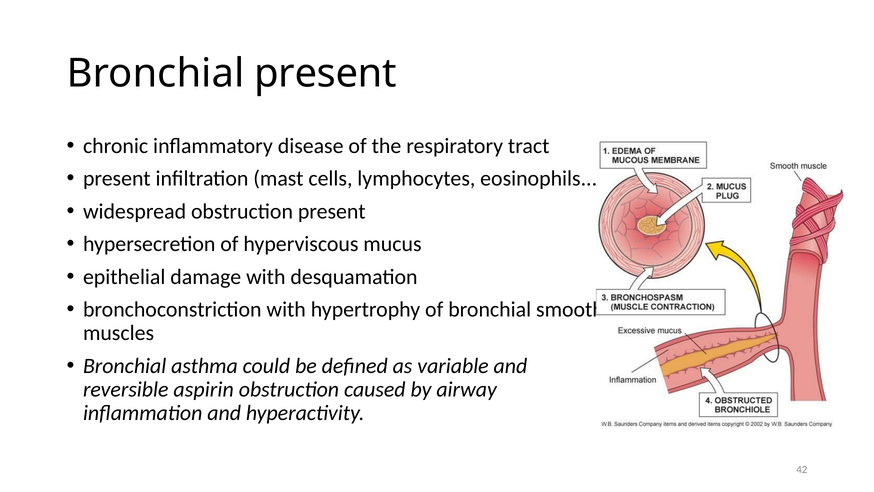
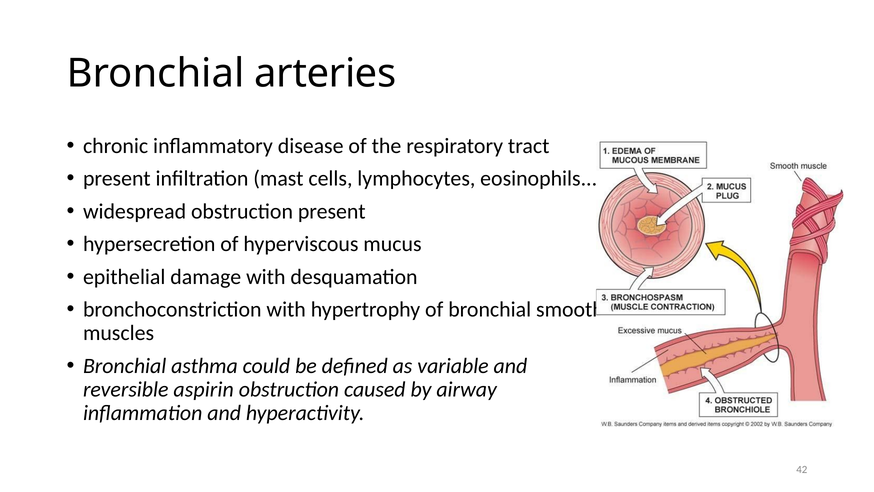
Bronchial present: present -> arteries
